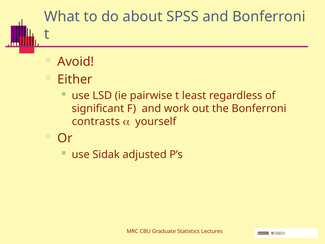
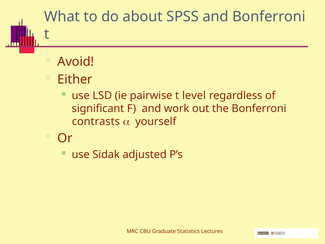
least: least -> level
